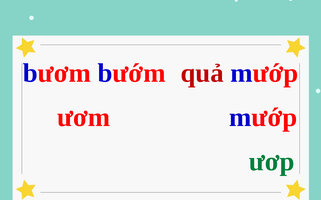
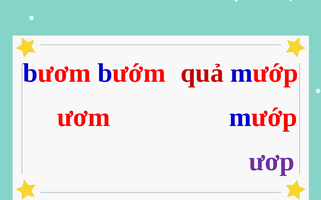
ươp colour: green -> purple
